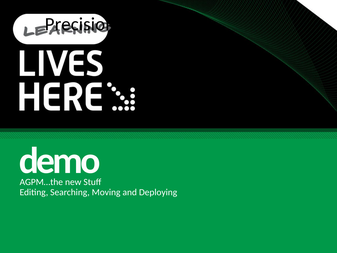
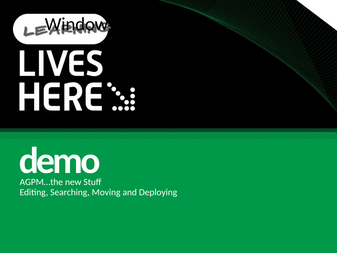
Precision: Precision -> Windows
